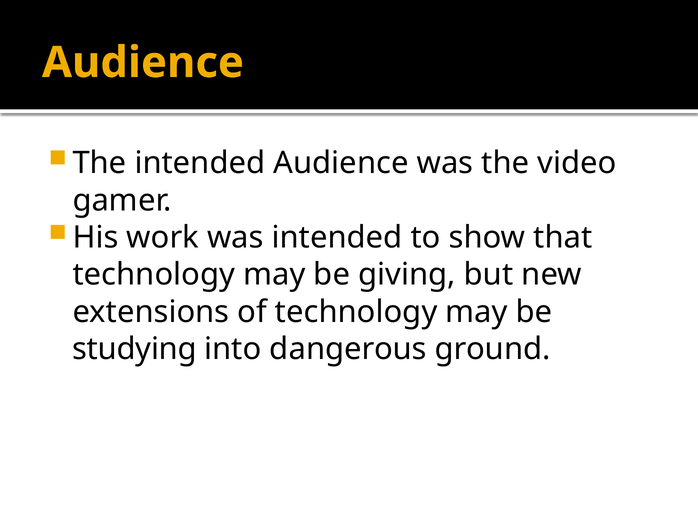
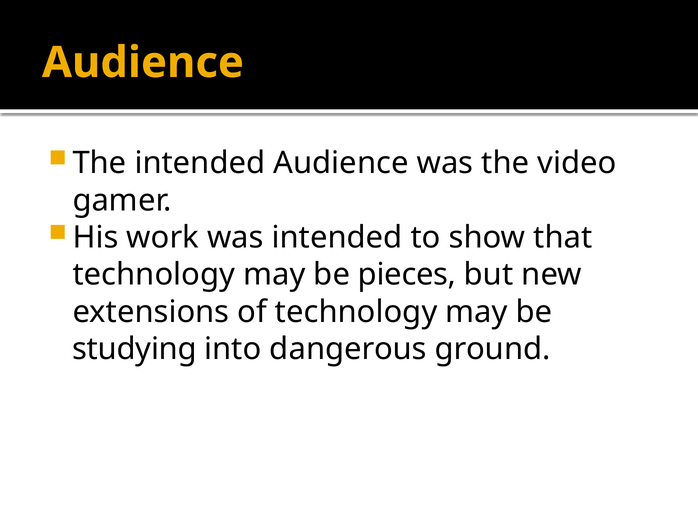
giving: giving -> pieces
